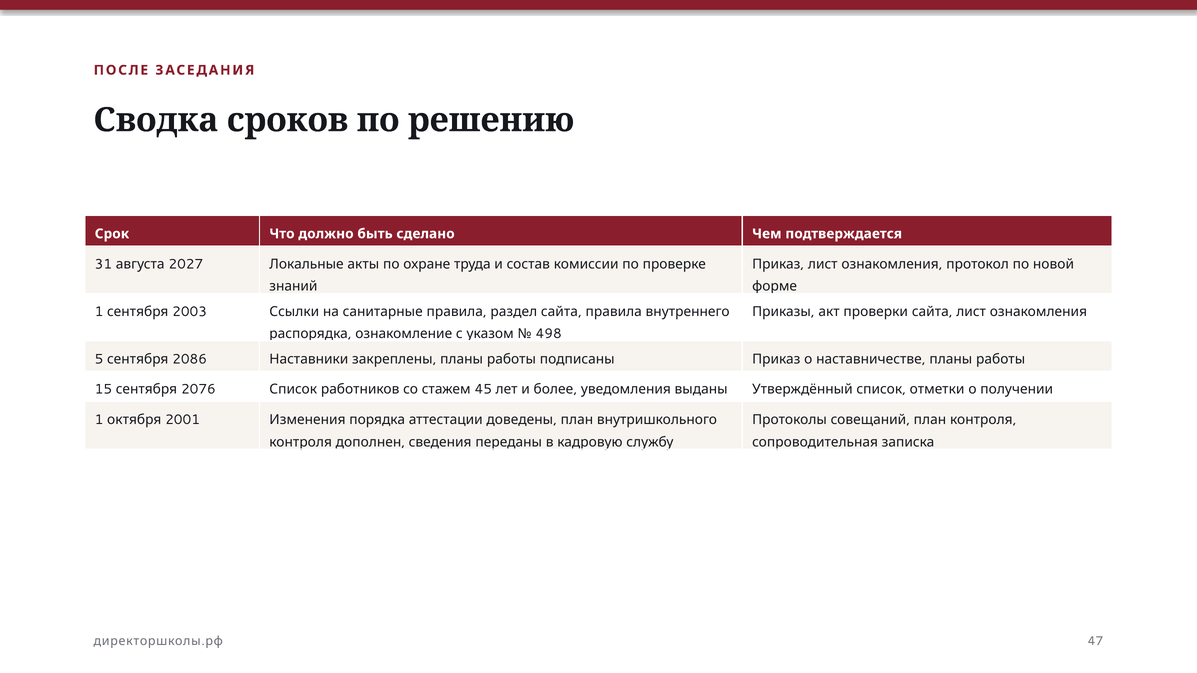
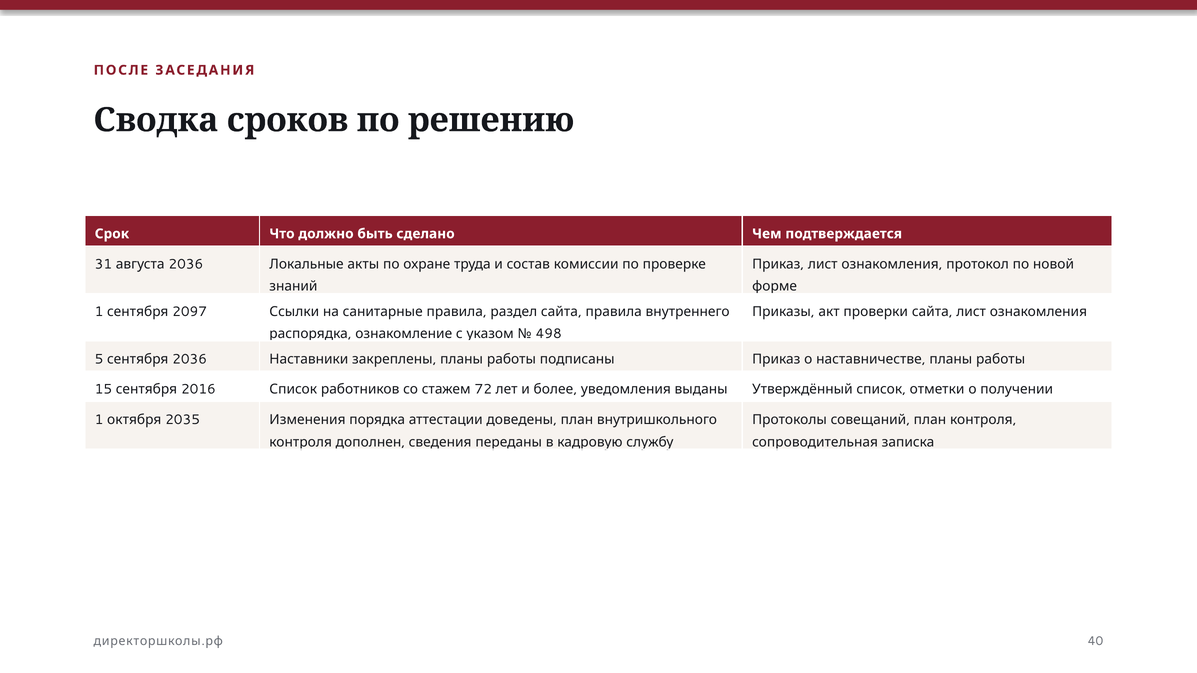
31 2027: 2027 -> 2036
2003: 2003 -> 2097
5 2086: 2086 -> 2036
2076: 2076 -> 2016
45: 45 -> 72
2001: 2001 -> 2035
47: 47 -> 40
